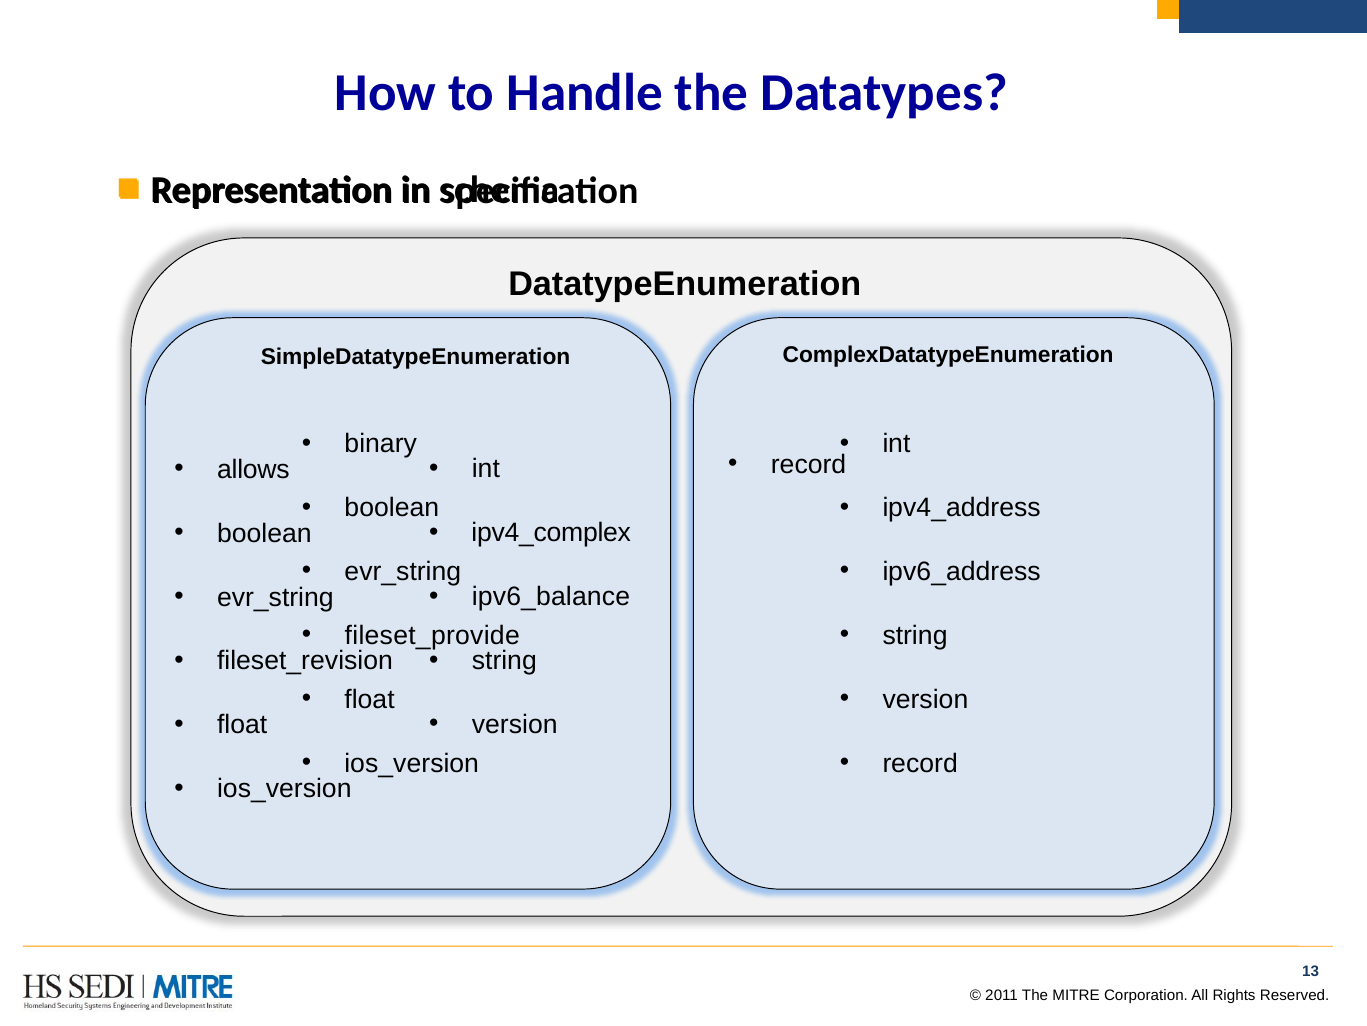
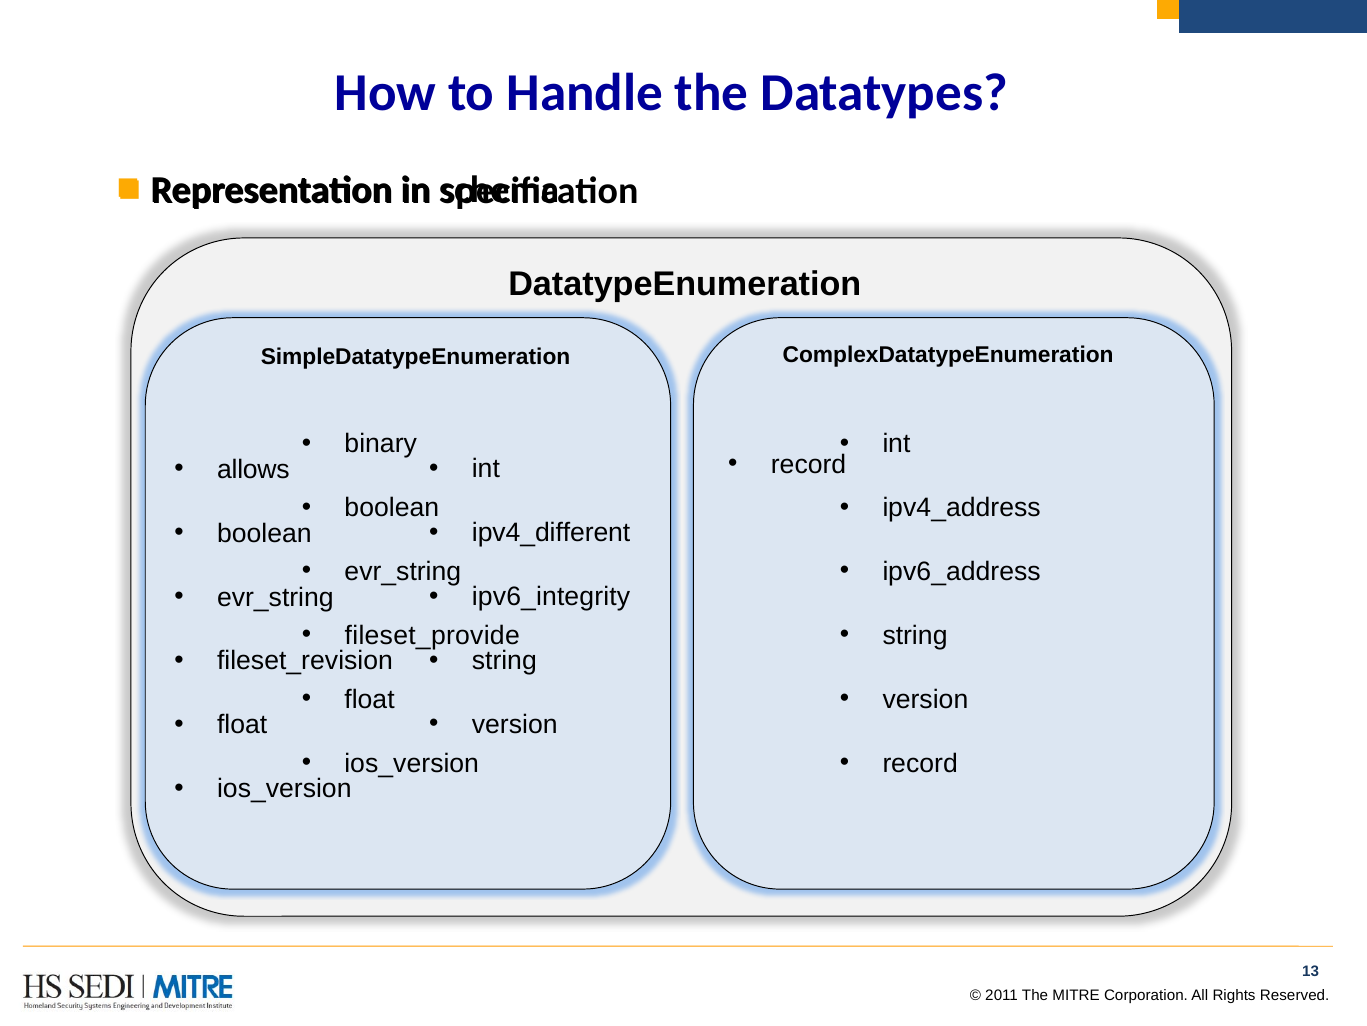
ipv4_complex: ipv4_complex -> ipv4_different
ipv6_balance: ipv6_balance -> ipv6_integrity
